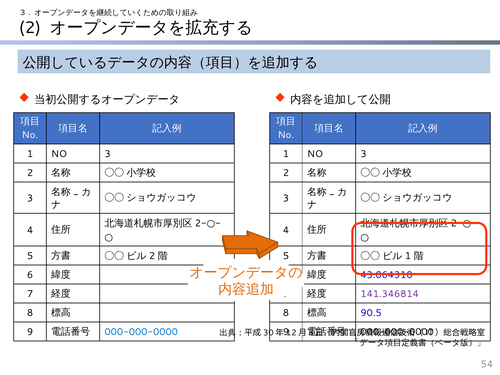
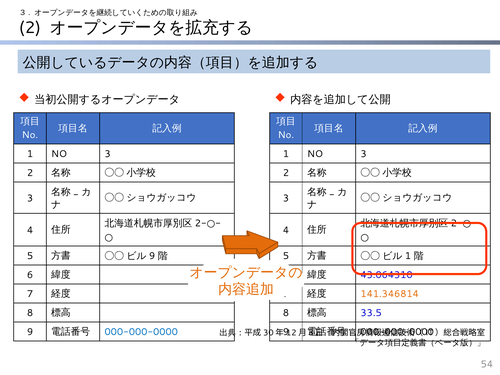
2 at (152, 256): 2 -> 9
141.346814 colour: purple -> orange
90.5: 90.5 -> 33.5
